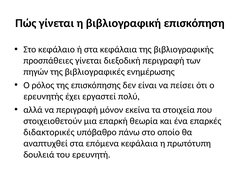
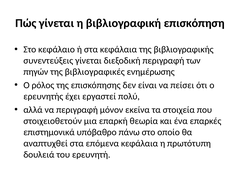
προσπάθειες: προσπάθειες -> συνεντεύξεις
διδακτορικές: διδακτορικές -> επιστημονικά
